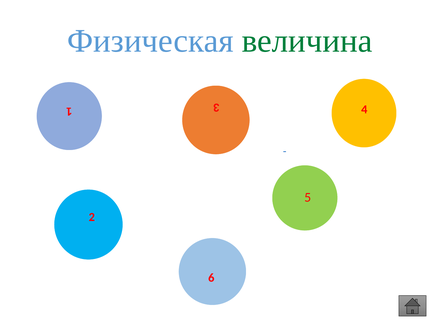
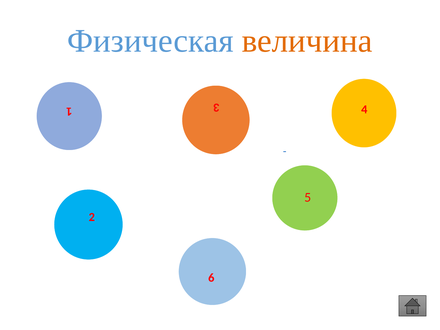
величина colour: green -> orange
